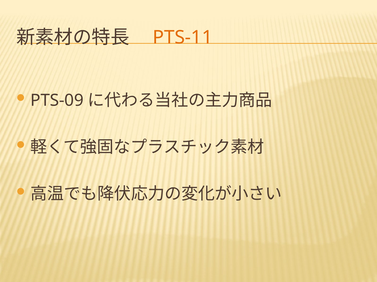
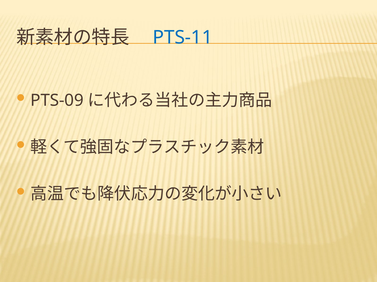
PTS-11 colour: orange -> blue
